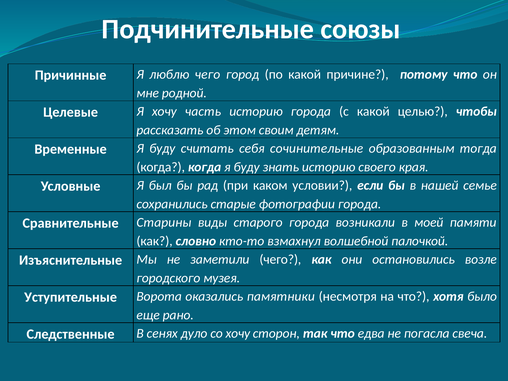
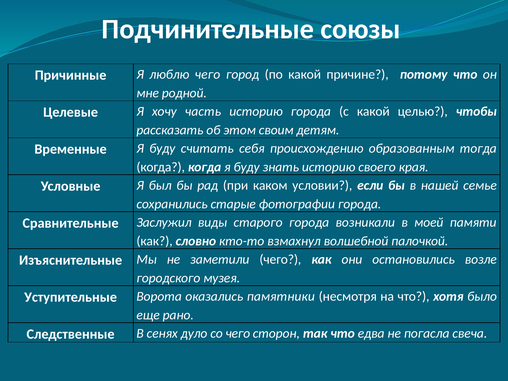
сочинительные: сочинительные -> происхождению
Старины: Старины -> Заслужил
со хочу: хочу -> чего
